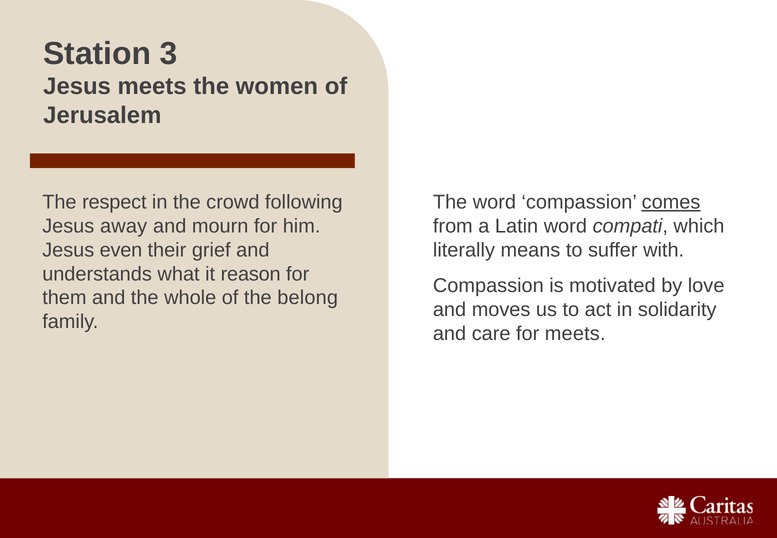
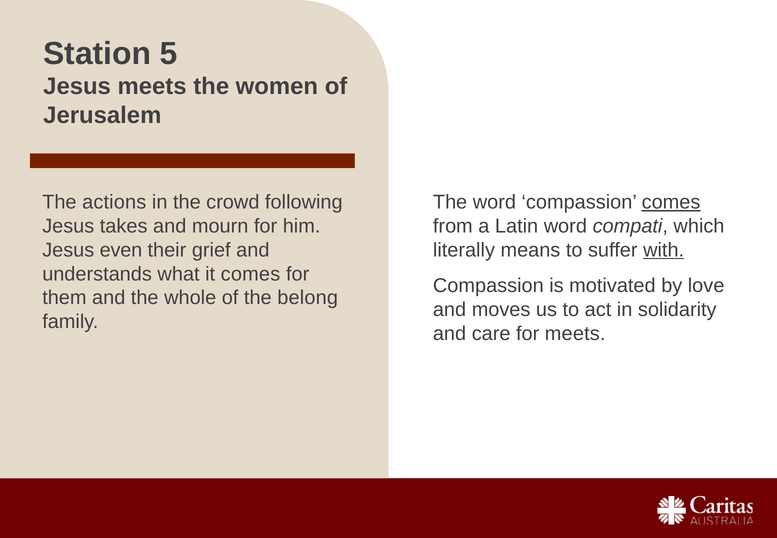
3: 3 -> 5
respect: respect -> actions
away: away -> takes
with underline: none -> present
it reason: reason -> comes
